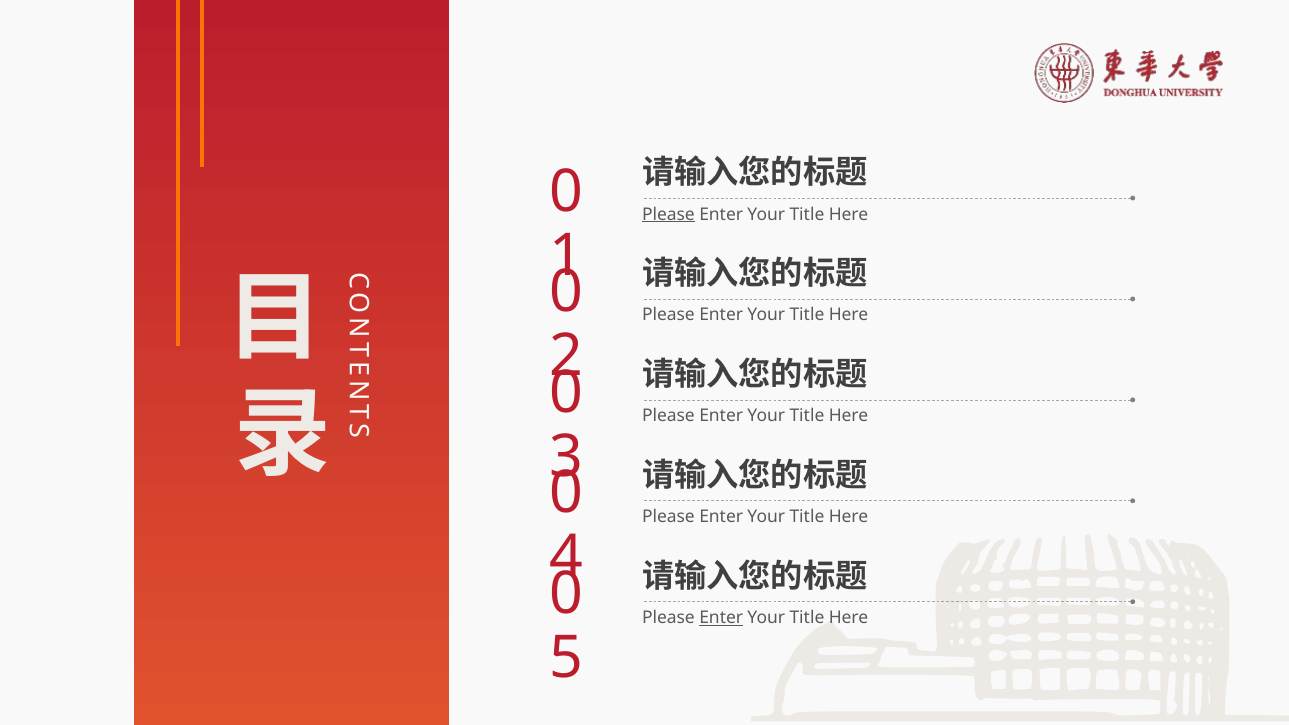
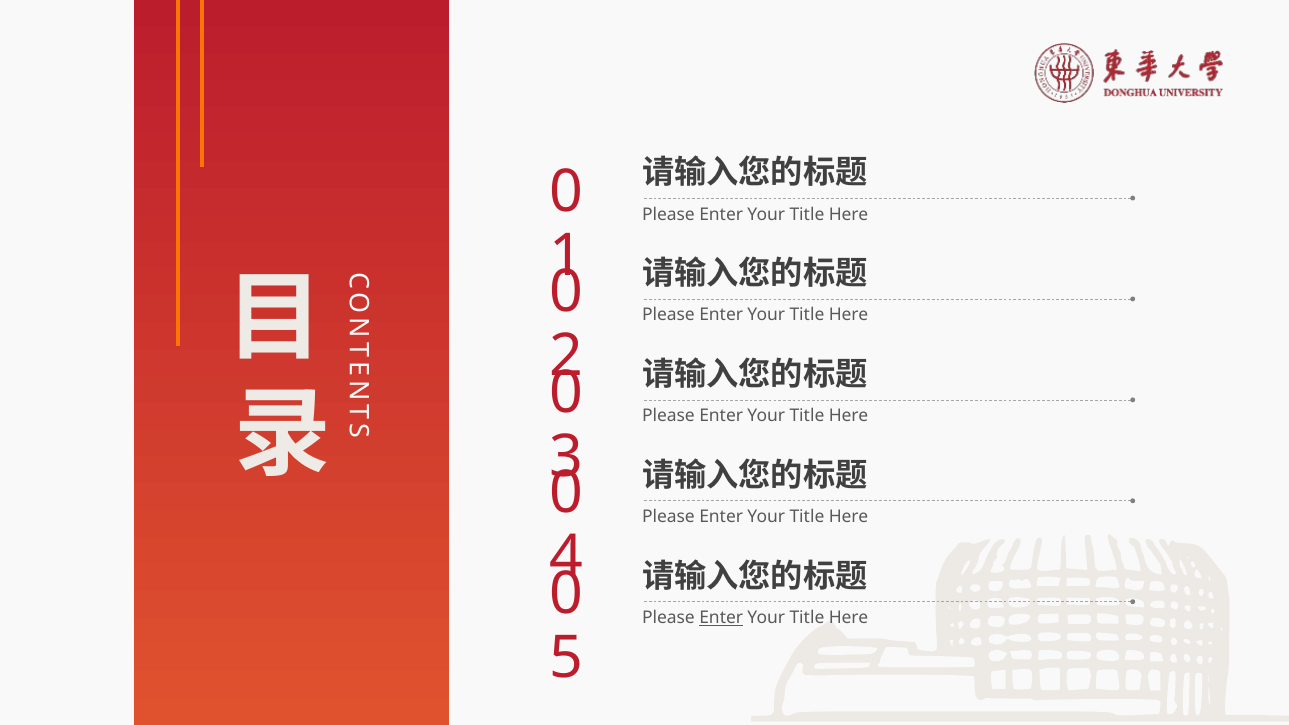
Please at (668, 214) underline: present -> none
